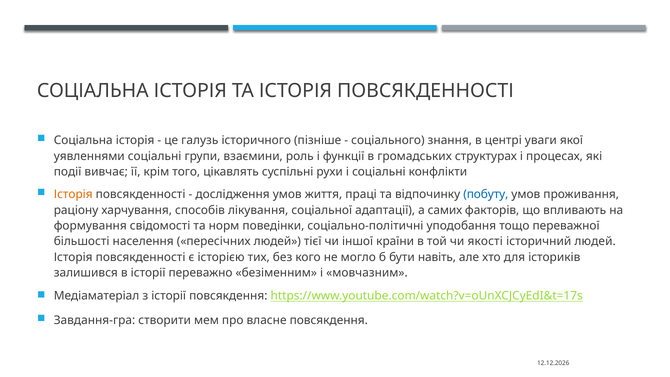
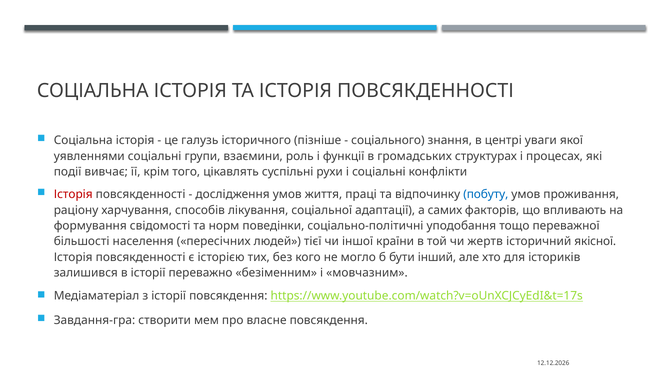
Історія at (73, 194) colour: orange -> red
якості: якості -> жертв
історичний людей: людей -> якісної
навіть: навіть -> інший
